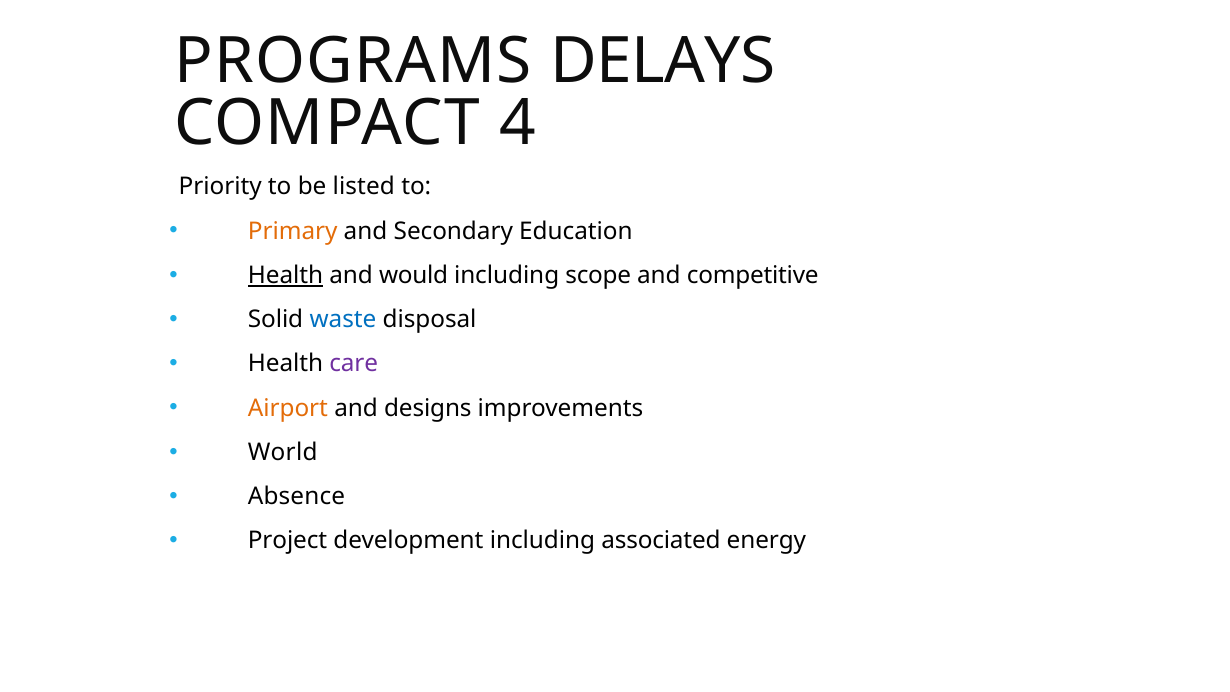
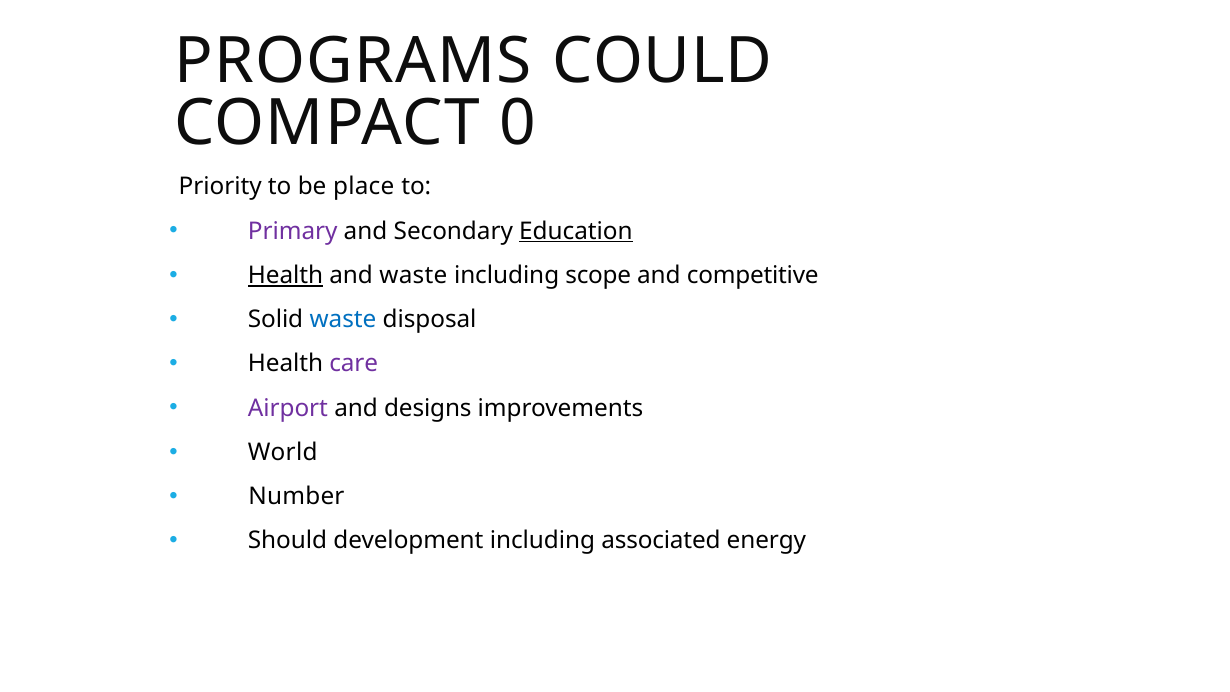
DELAYS: DELAYS -> COULD
4: 4 -> 0
listed: listed -> place
Primary colour: orange -> purple
Education underline: none -> present
and would: would -> waste
Airport colour: orange -> purple
Absence: Absence -> Number
Project: Project -> Should
